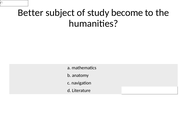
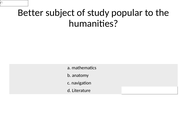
become: become -> popular
